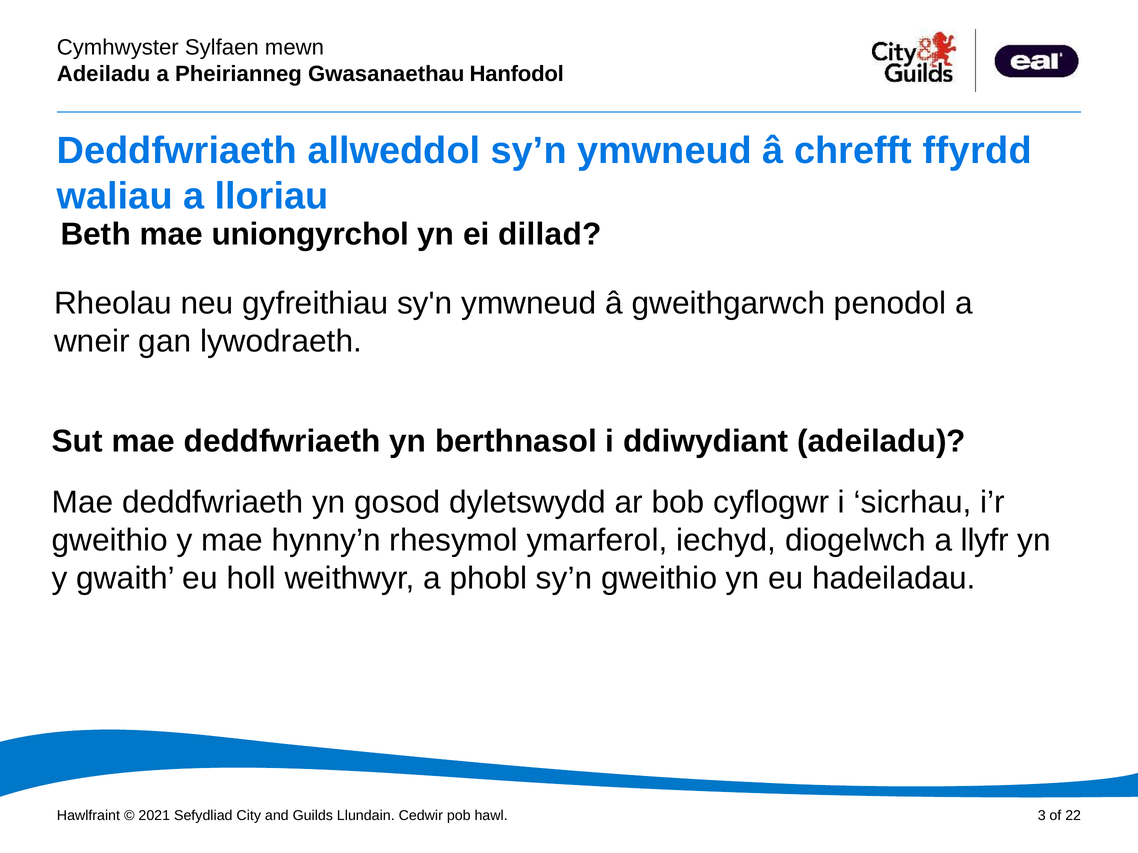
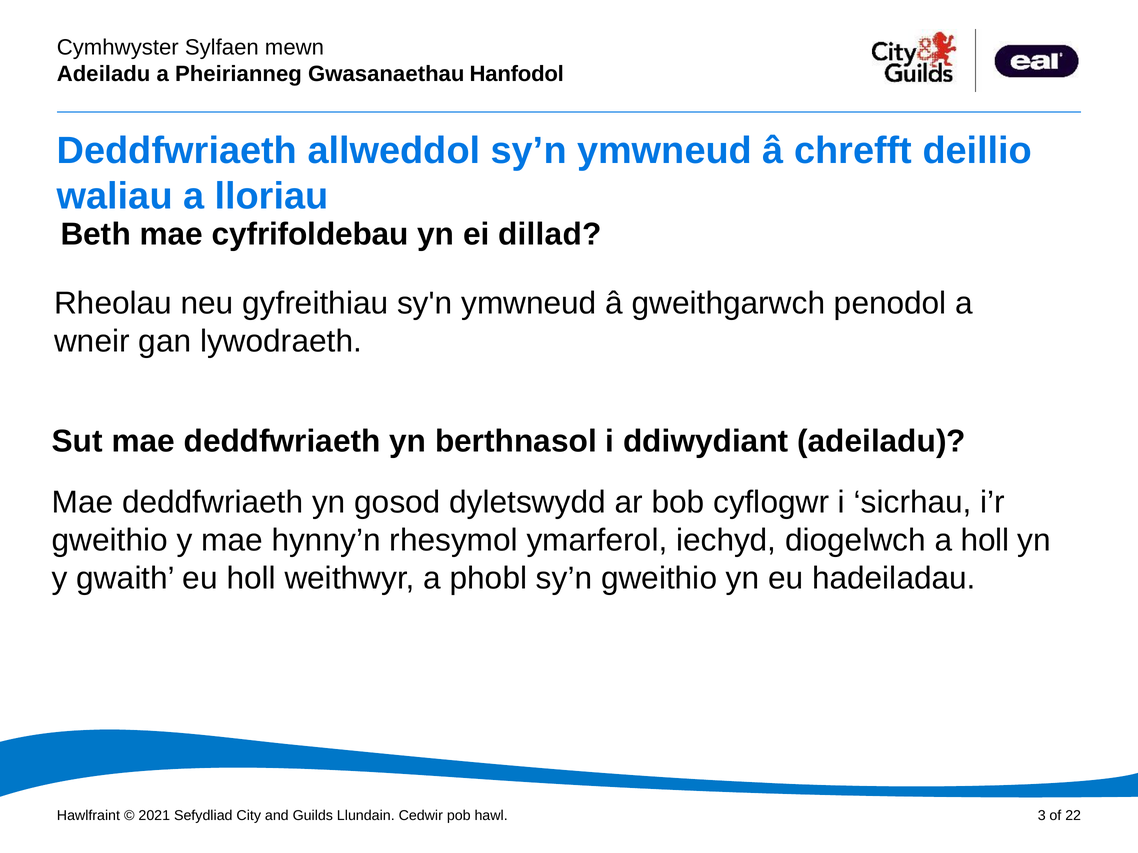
ffyrdd: ffyrdd -> deillio
uniongyrchol: uniongyrchol -> cyfrifoldebau
a llyfr: llyfr -> holl
